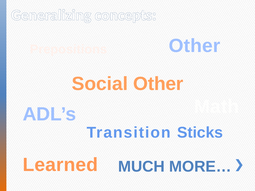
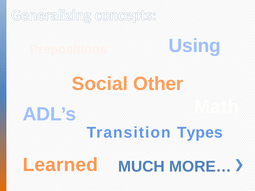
Prepositions Other: Other -> Using
Sticks: Sticks -> Types
